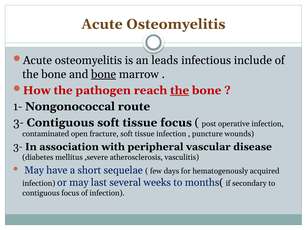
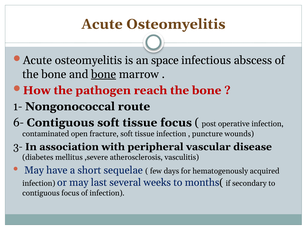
leads: leads -> space
include: include -> abscess
the at (180, 90) underline: present -> none
3- at (18, 123): 3- -> 6-
